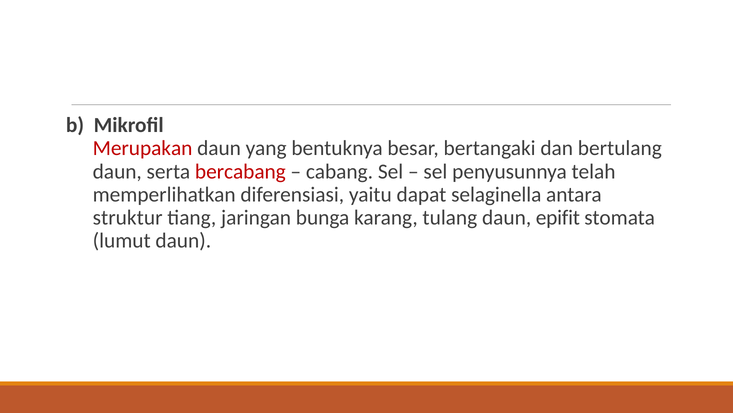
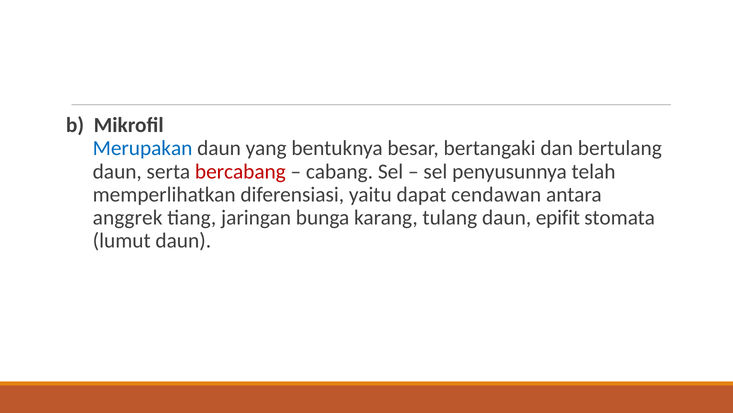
Merupakan colour: red -> blue
selaginella: selaginella -> cendawan
struktur: struktur -> anggrek
